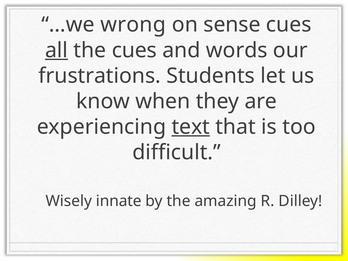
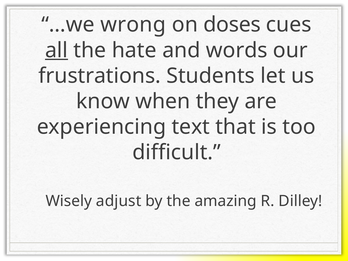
sense: sense -> doses
the cues: cues -> hate
text underline: present -> none
innate: innate -> adjust
